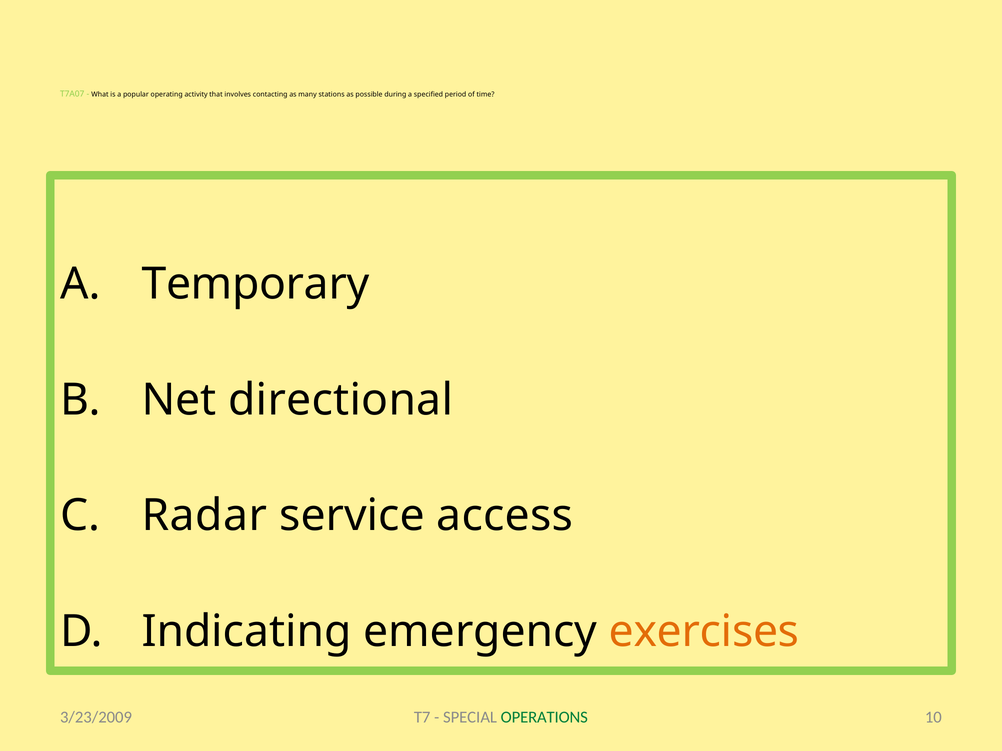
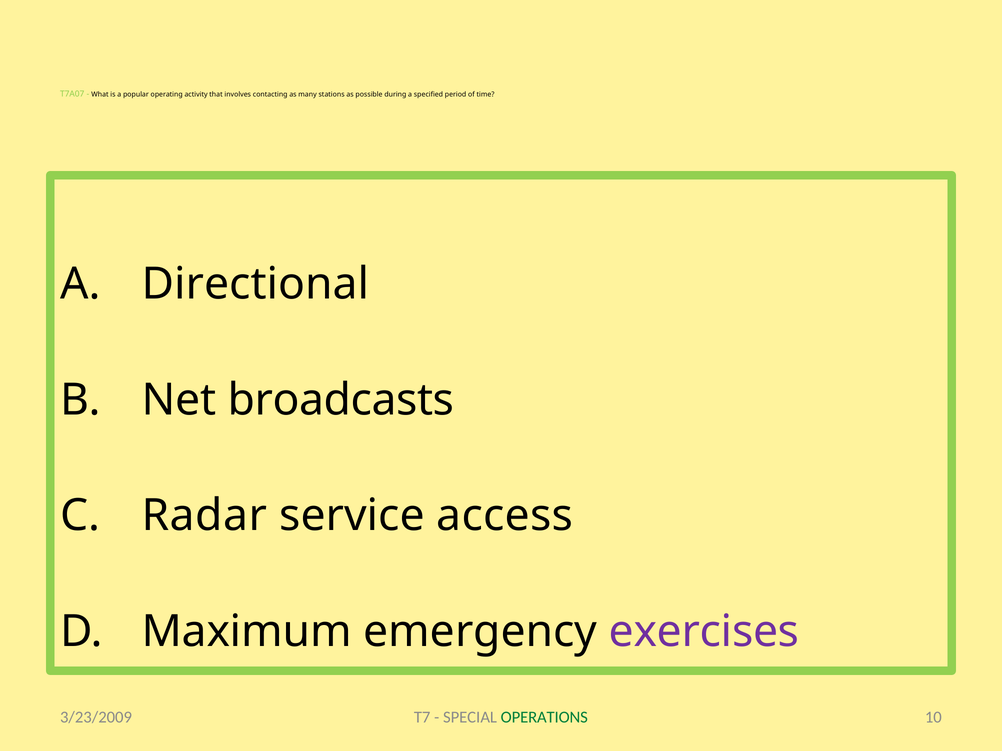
Temporary: Temporary -> Directional
directional: directional -> broadcasts
Indicating: Indicating -> Maximum
exercises colour: orange -> purple
